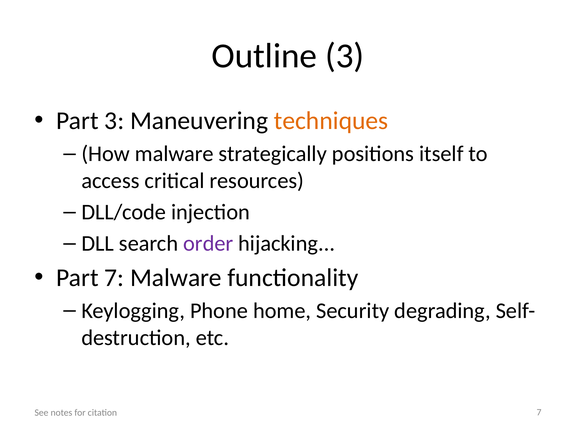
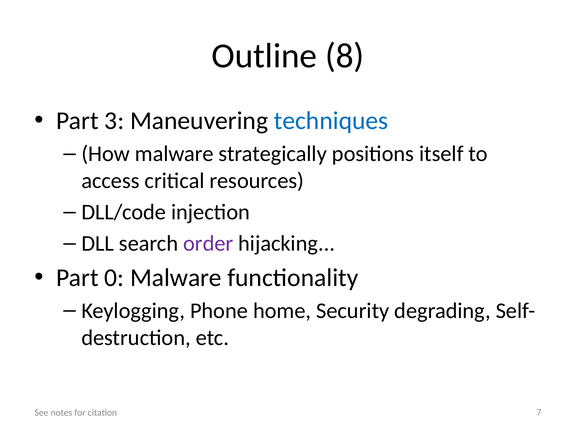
Outline 3: 3 -> 8
techniques colour: orange -> blue
Part 7: 7 -> 0
